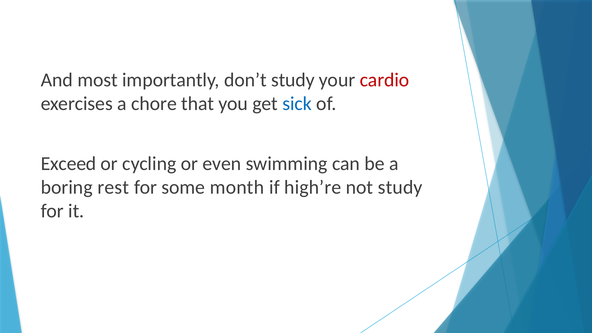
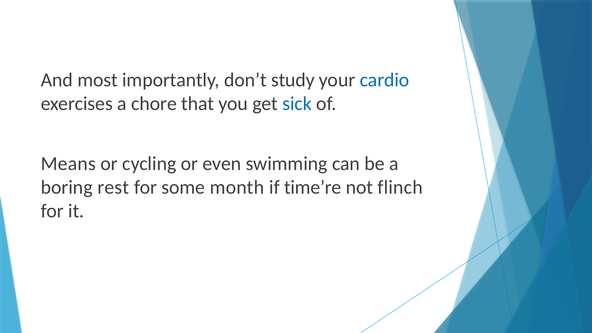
cardio colour: red -> blue
Exceed: Exceed -> Means
high’re: high’re -> time’re
not study: study -> flinch
